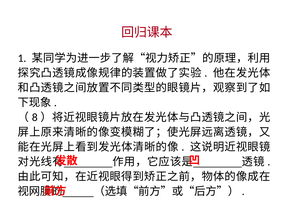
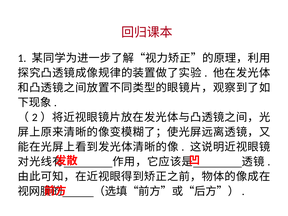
8: 8 -> 2
